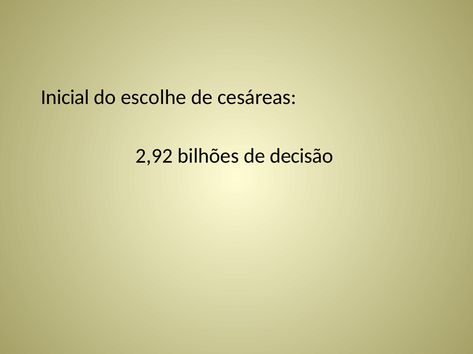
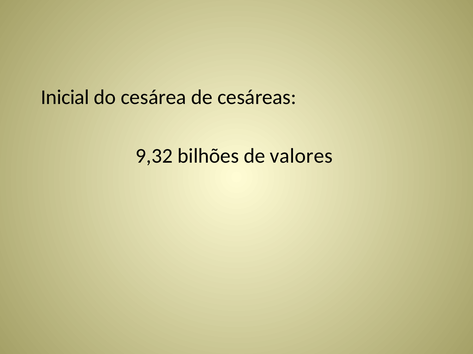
escolhe: escolhe -> cesárea
2,92: 2,92 -> 9,32
decisão: decisão -> valores
